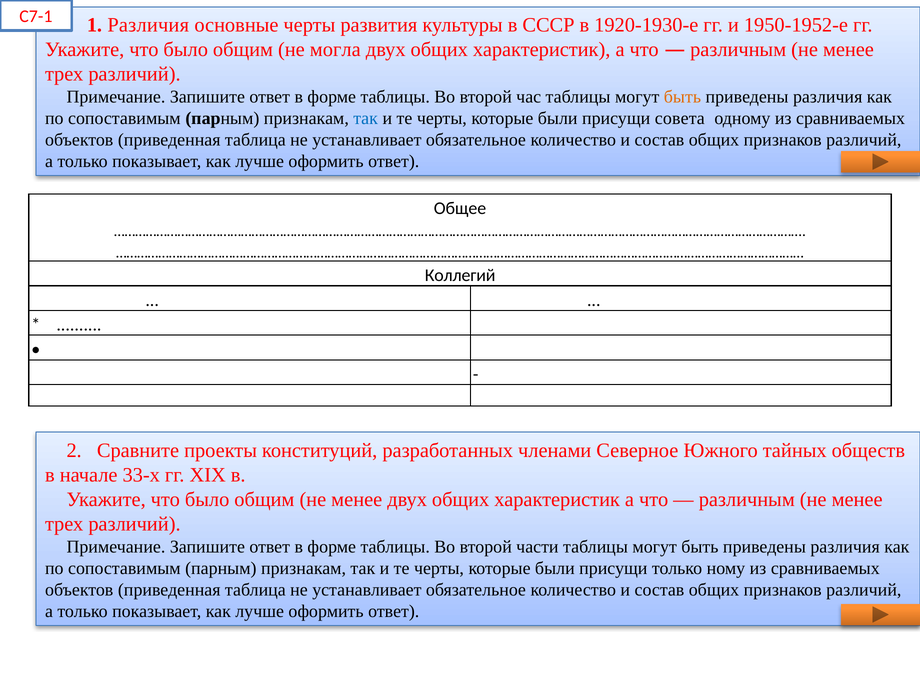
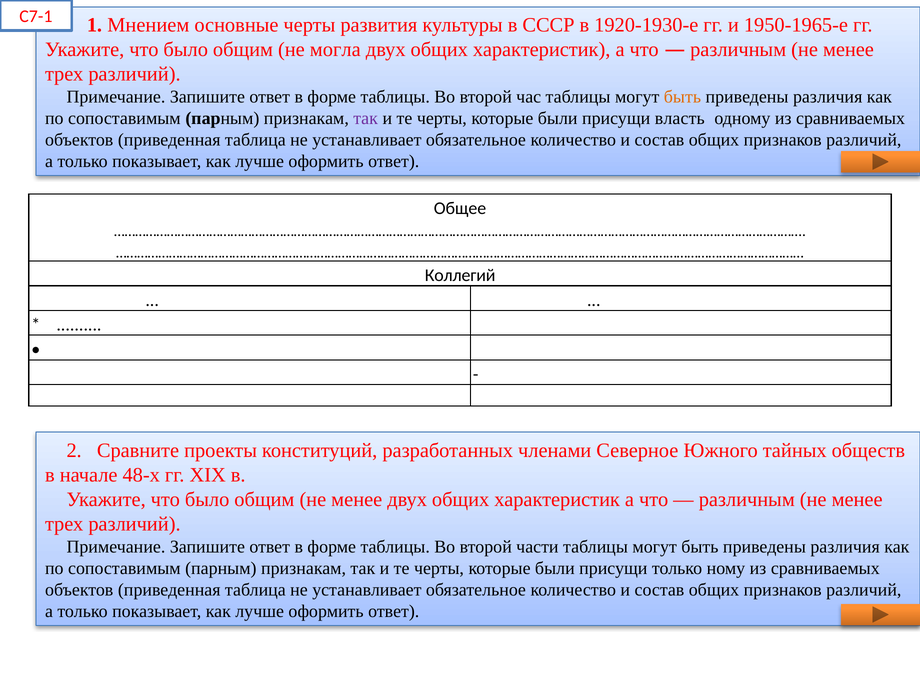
1 Различия: Различия -> Мнением
1950-1952-е: 1950-1952-е -> 1950-1965-е
так at (366, 118) colour: blue -> purple
совета: совета -> власть
33-х: 33-х -> 48-х
